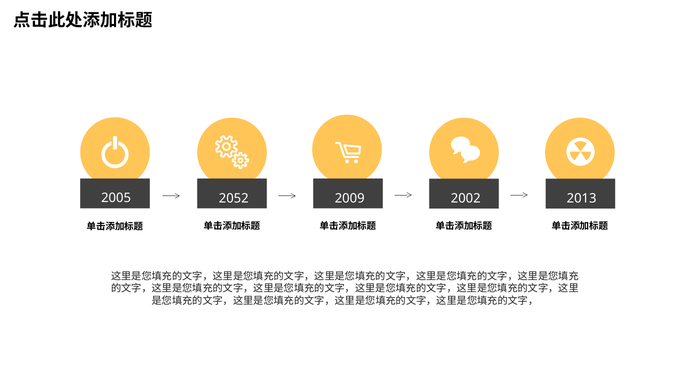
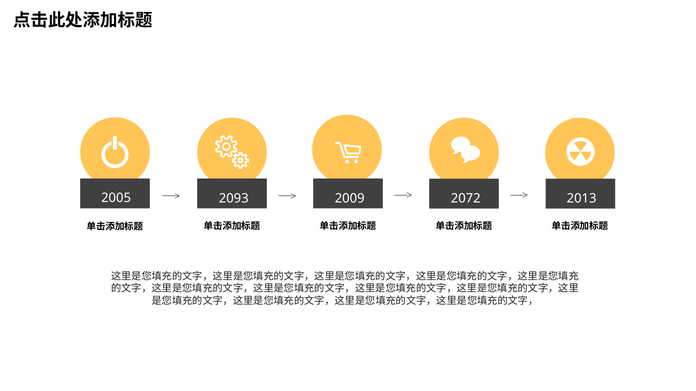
2052: 2052 -> 2093
2002: 2002 -> 2072
